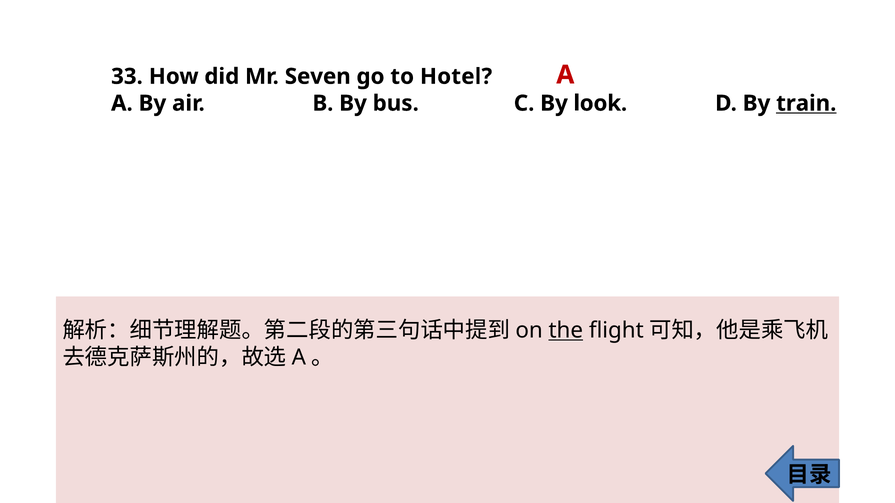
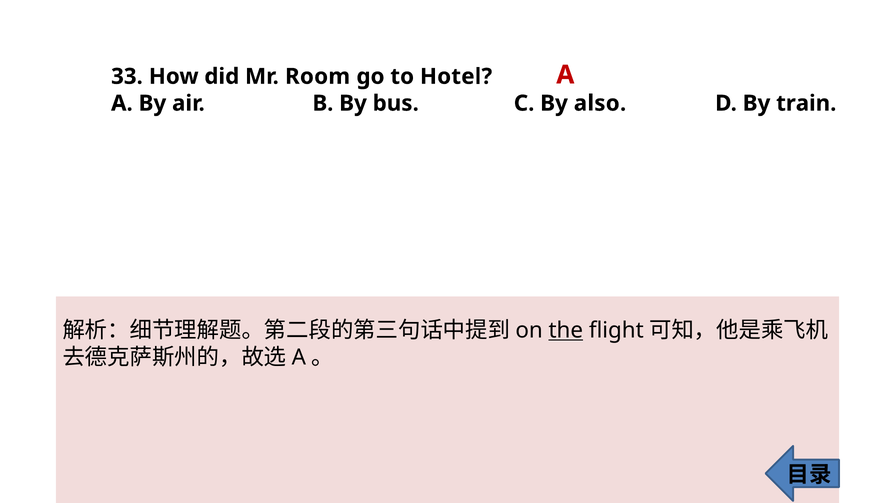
Seven: Seven -> Room
look: look -> also
train underline: present -> none
